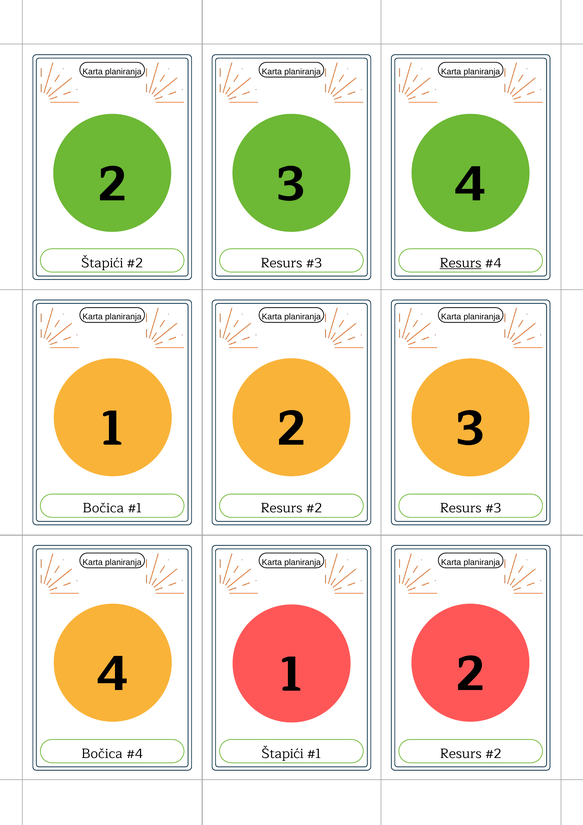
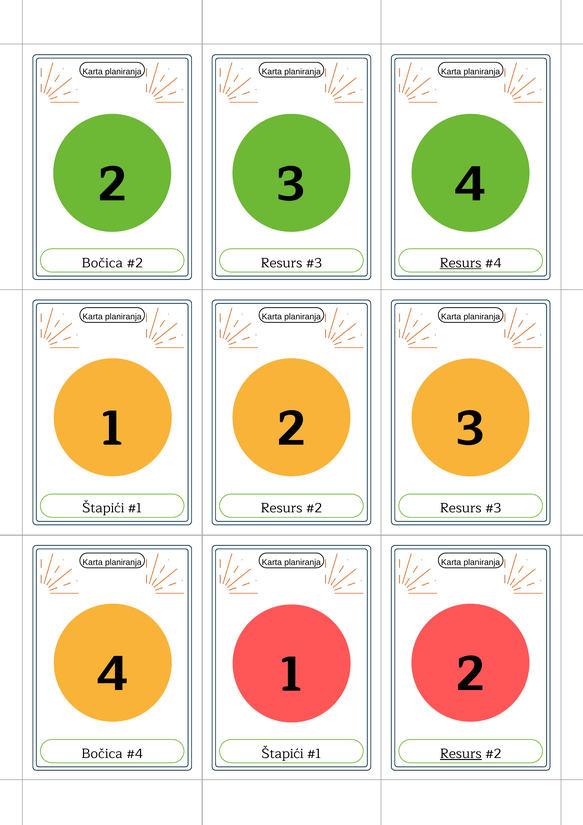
Štapići at (102, 263): Štapići -> Bočica
Bočica at (103, 508): Bočica -> Štapići
Resurs at (461, 753) underline: none -> present
